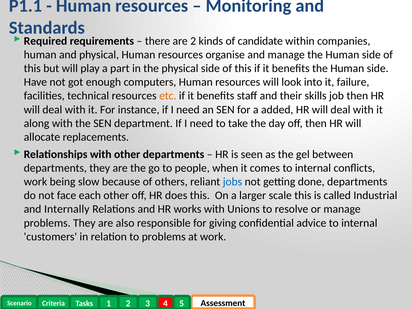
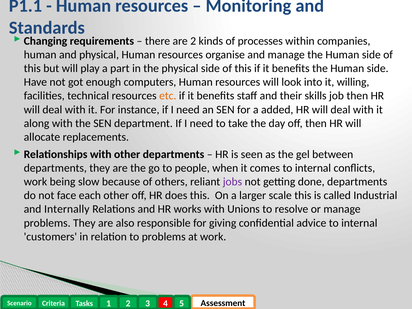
Required: Required -> Changing
candidate: candidate -> processes
failure: failure -> willing
jobs colour: blue -> purple
